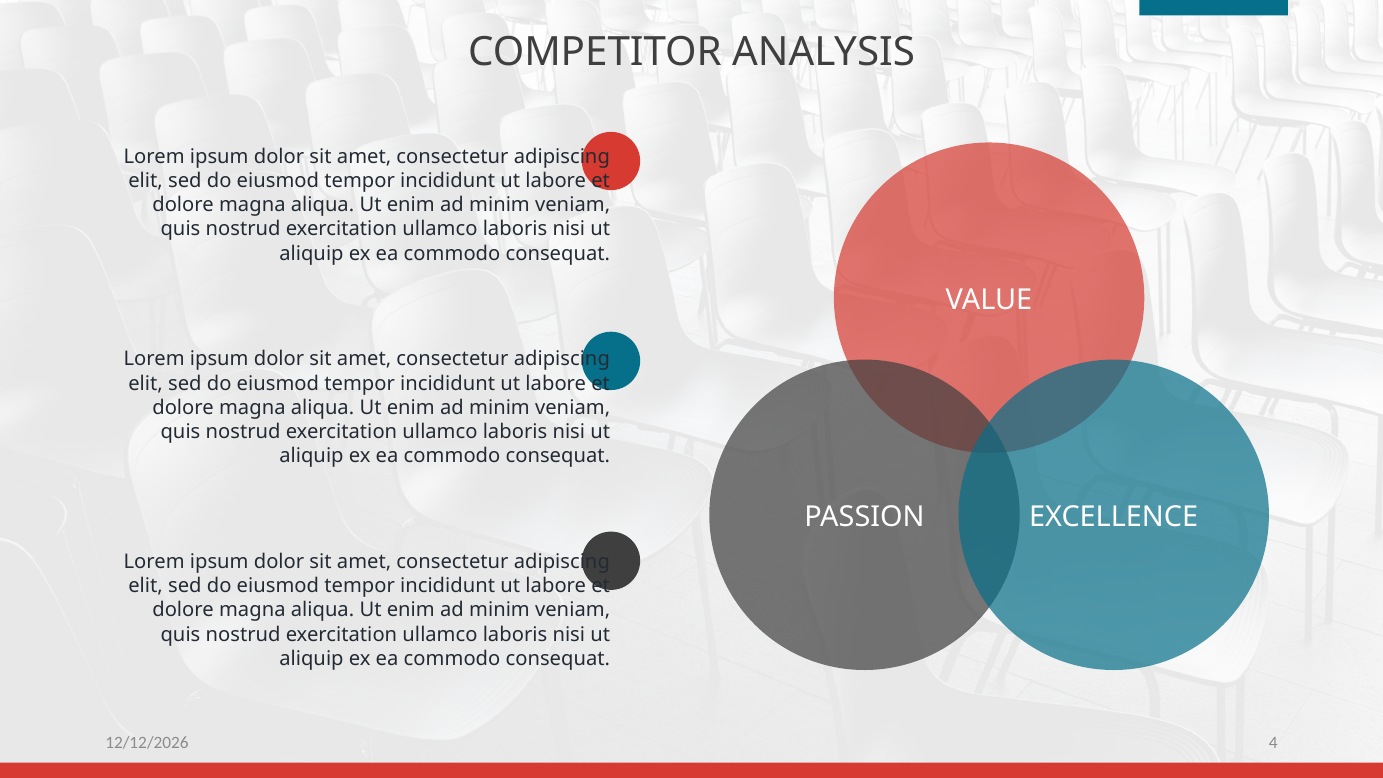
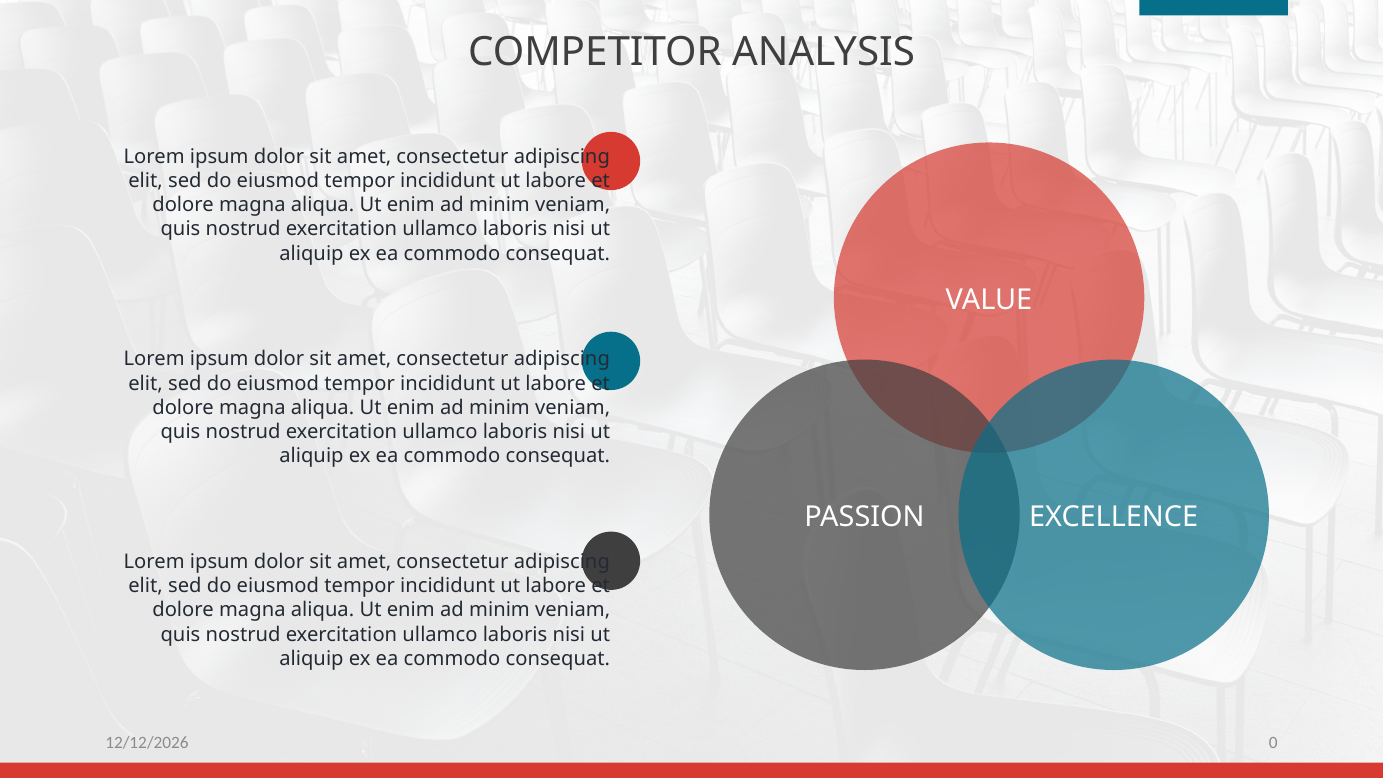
4: 4 -> 0
